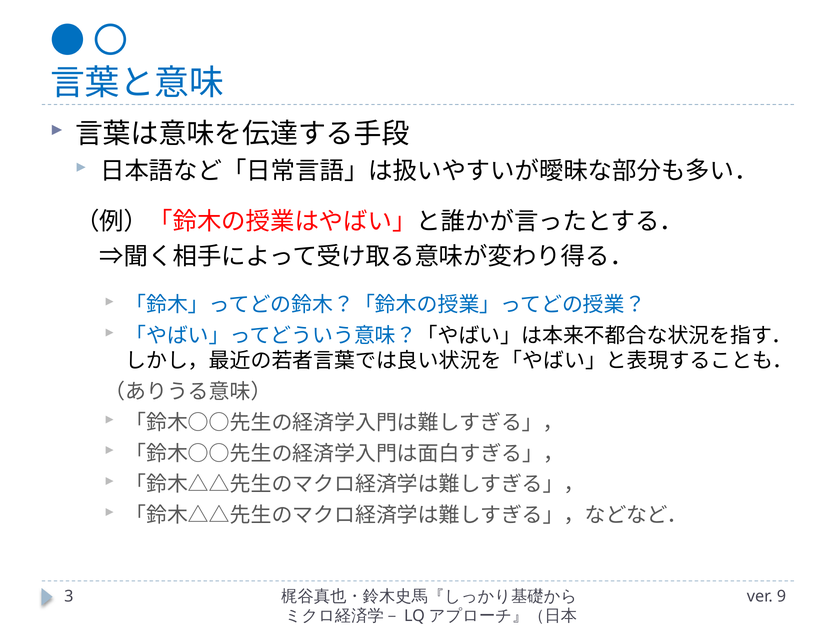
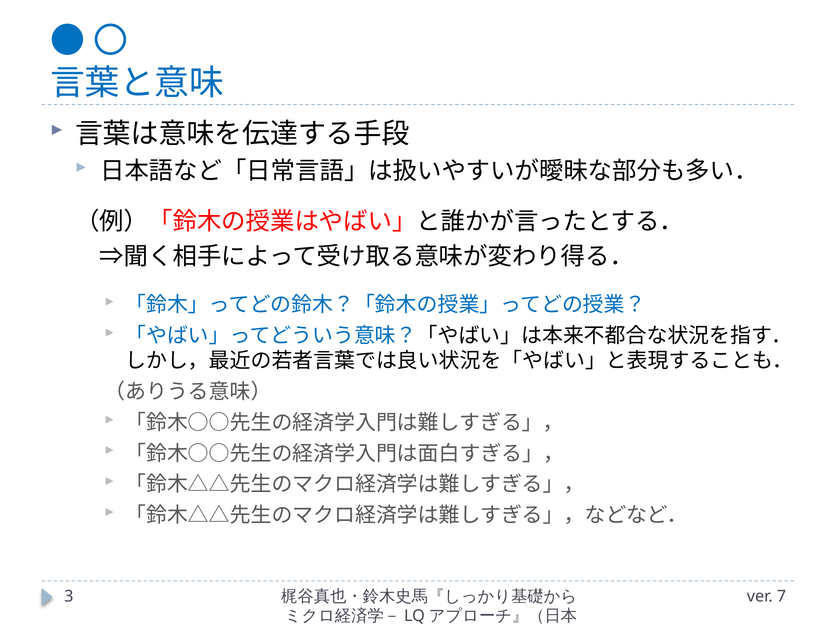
9: 9 -> 7
